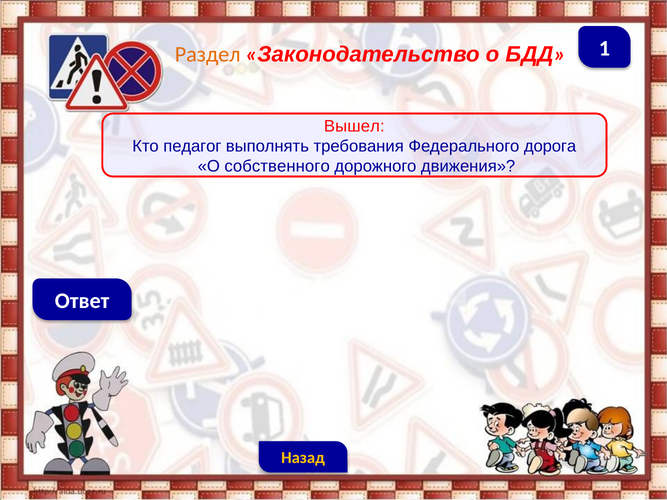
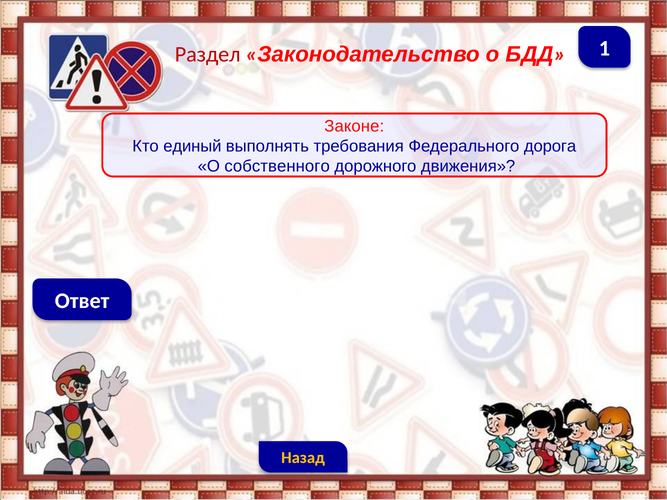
Раздел colour: orange -> red
Вышел: Вышел -> Законе
педагог: педагог -> единый
